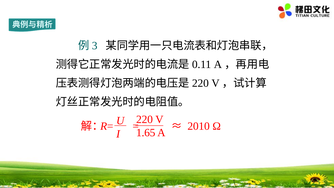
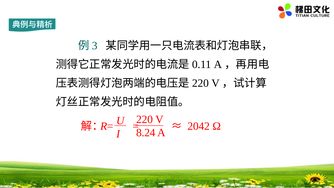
2010: 2010 -> 2042
1.65: 1.65 -> 8.24
